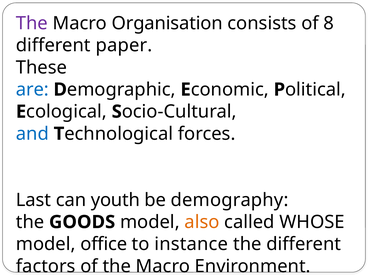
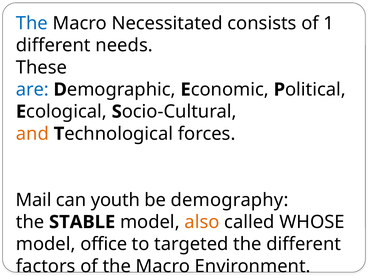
The at (32, 23) colour: purple -> blue
Organisation: Organisation -> Necessitated
8: 8 -> 1
paper: paper -> needs
and colour: blue -> orange
Last: Last -> Mail
GOODS: GOODS -> STABLE
instance: instance -> targeted
